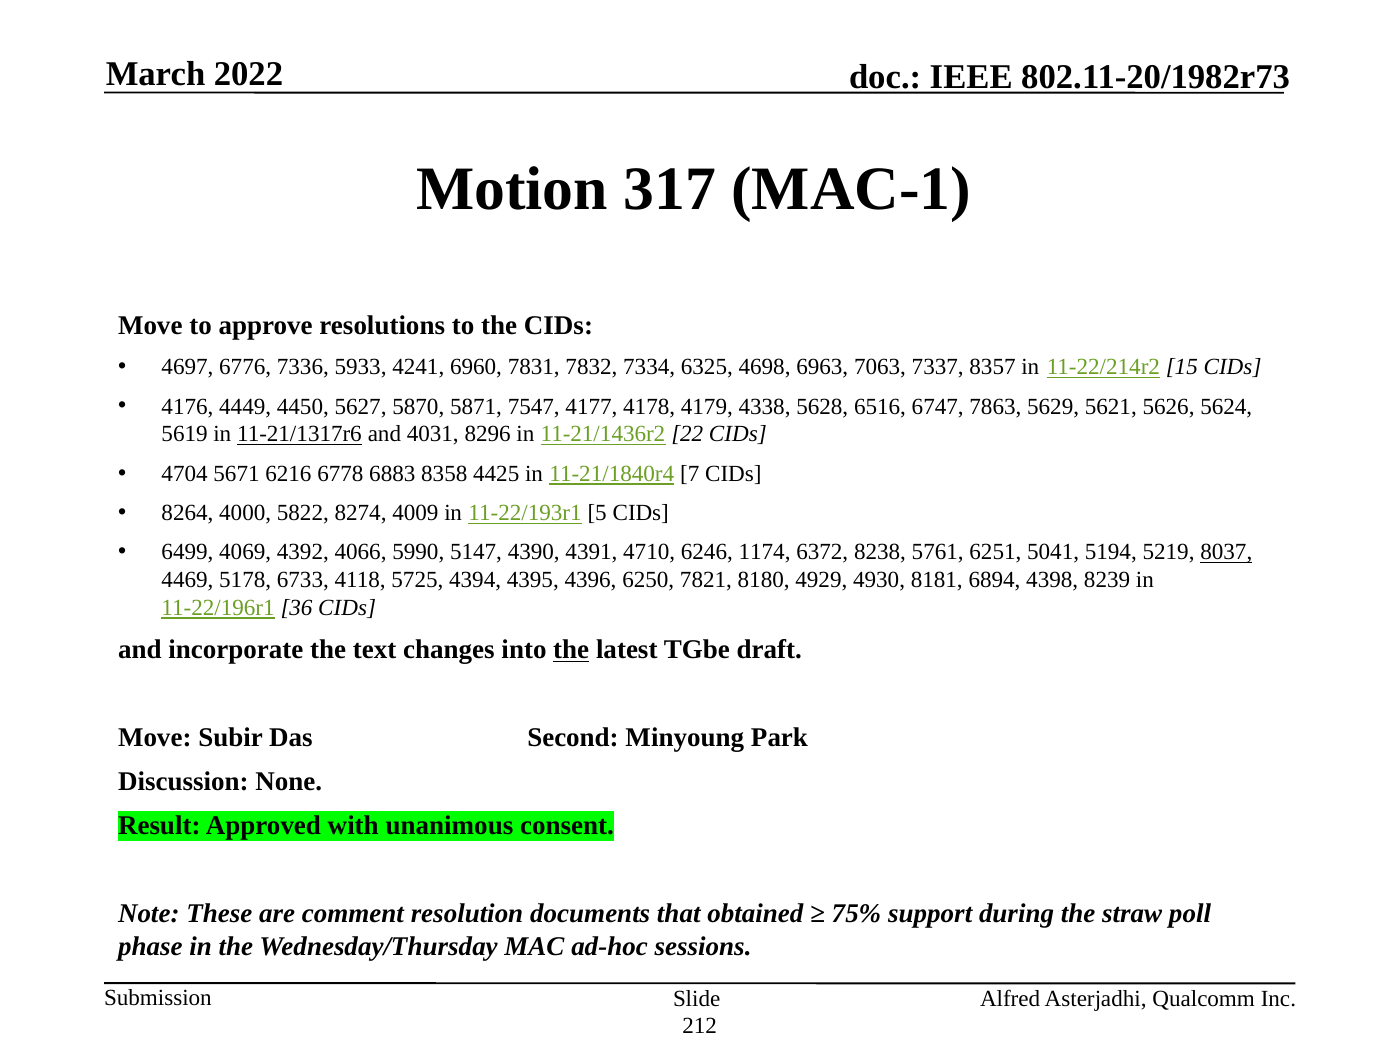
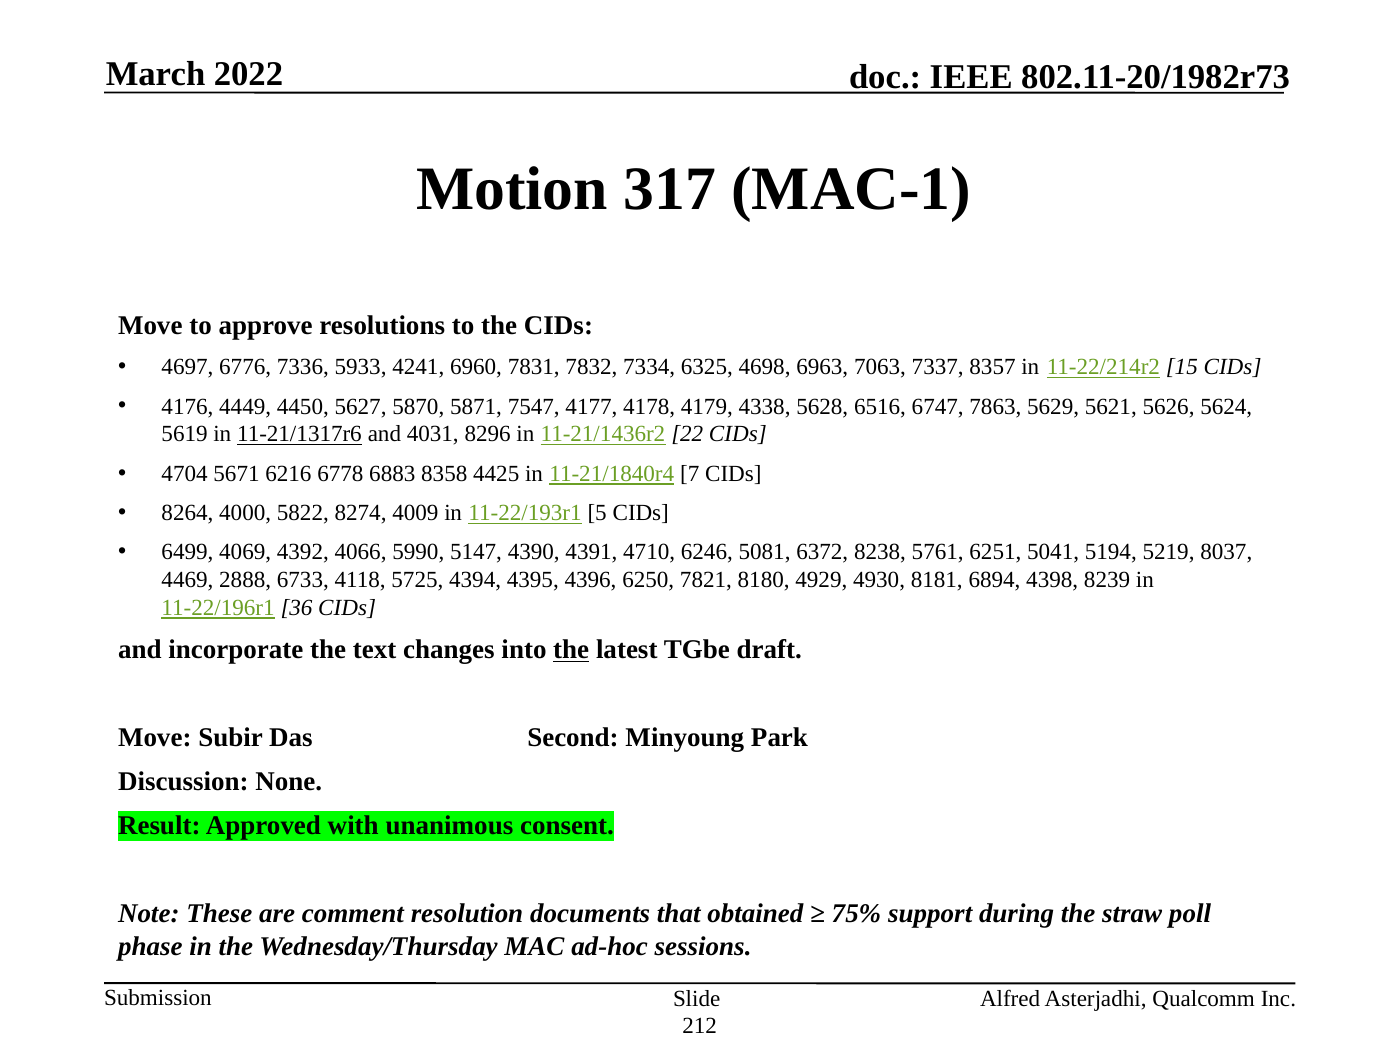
1174: 1174 -> 5081
8037 underline: present -> none
5178: 5178 -> 2888
